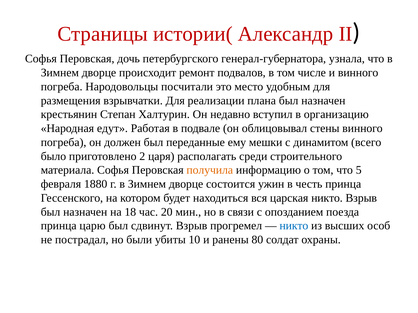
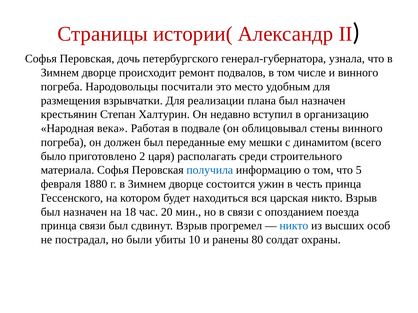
едут: едут -> века
получила colour: orange -> blue
принца царю: царю -> связи
